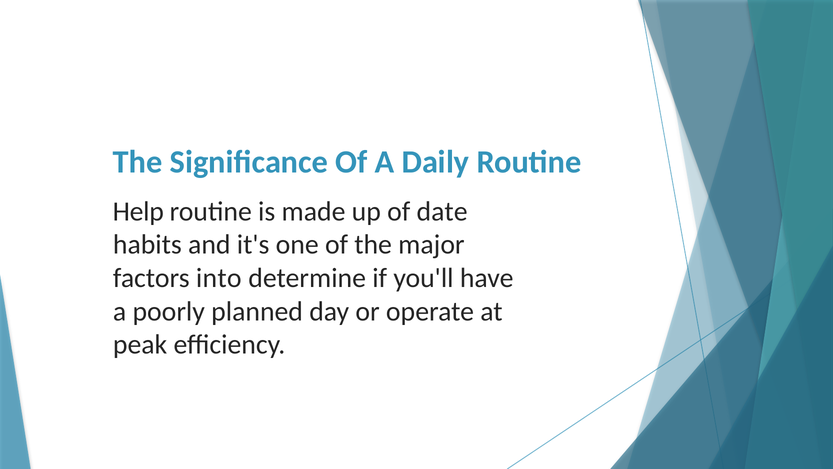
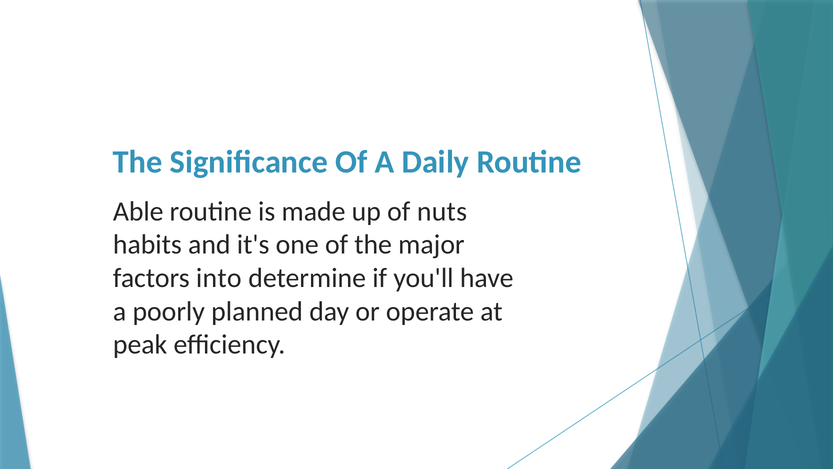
Help: Help -> Able
date: date -> nuts
